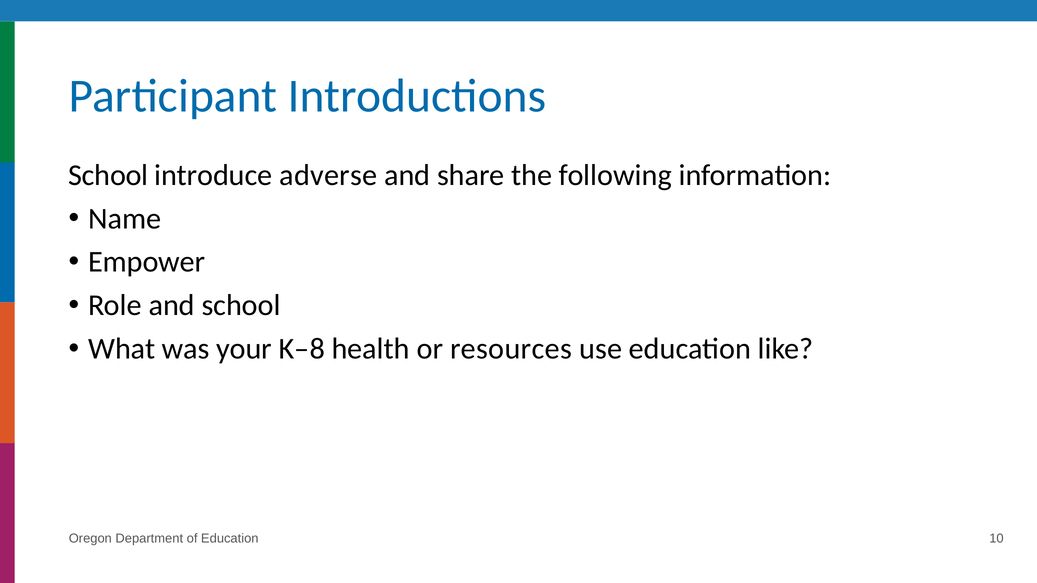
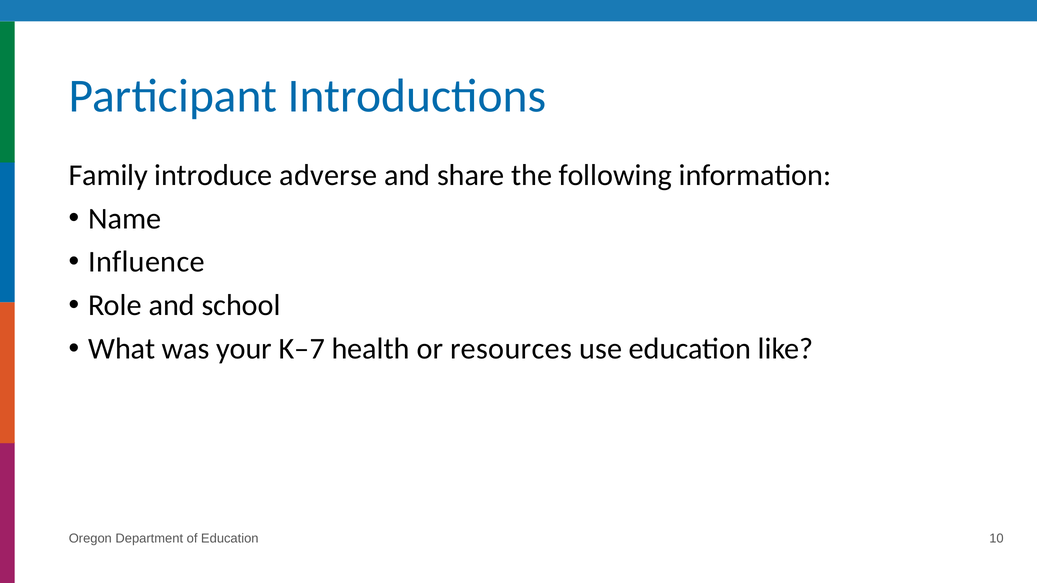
School at (108, 175): School -> Family
Empower: Empower -> Influence
K–8: K–8 -> K–7
